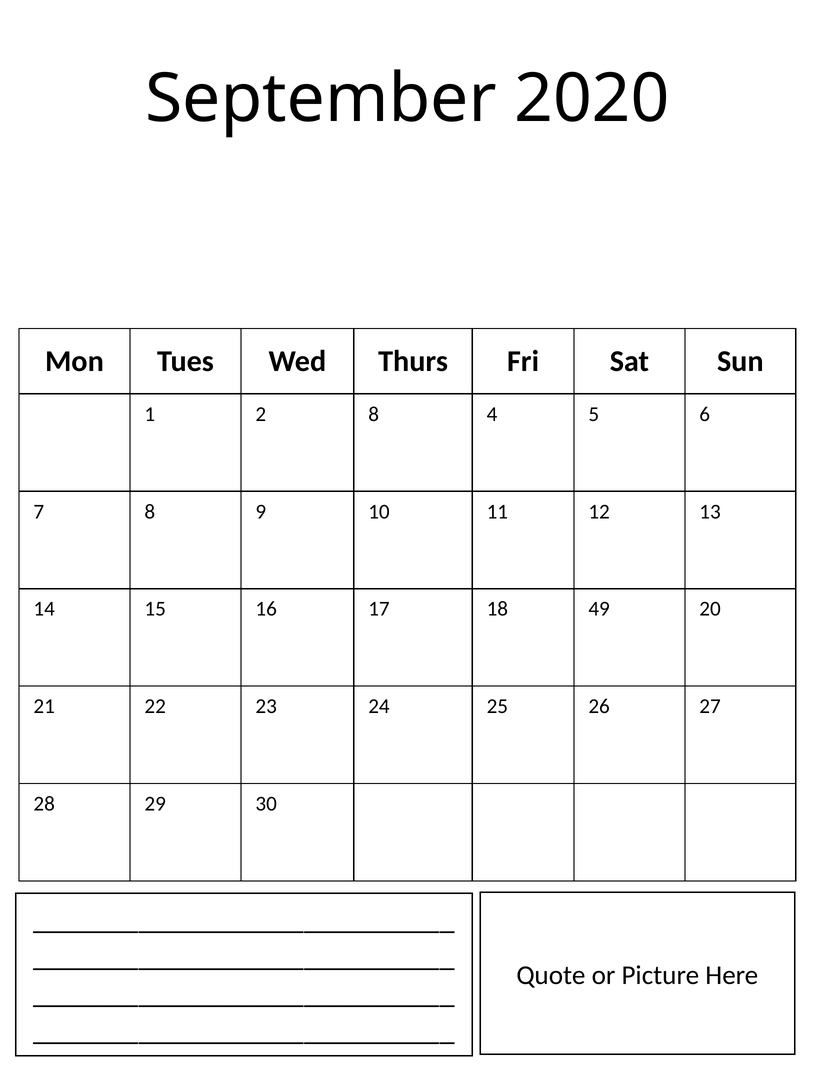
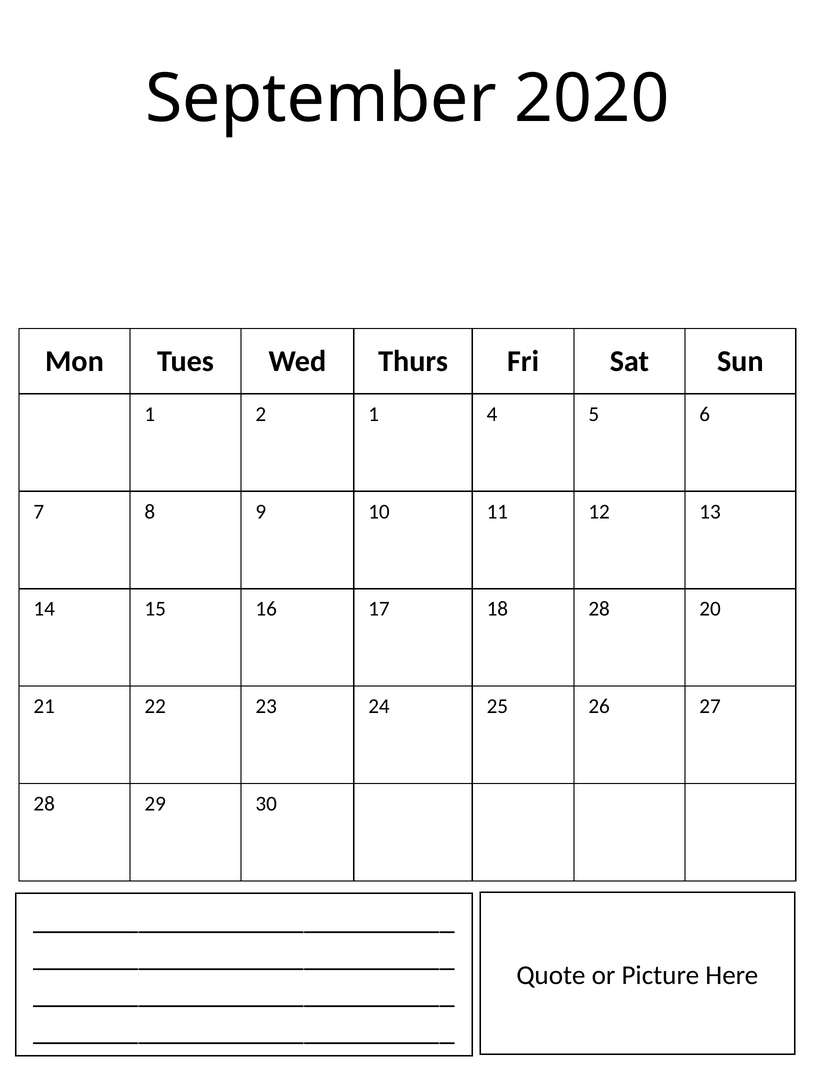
2 8: 8 -> 1
18 49: 49 -> 28
